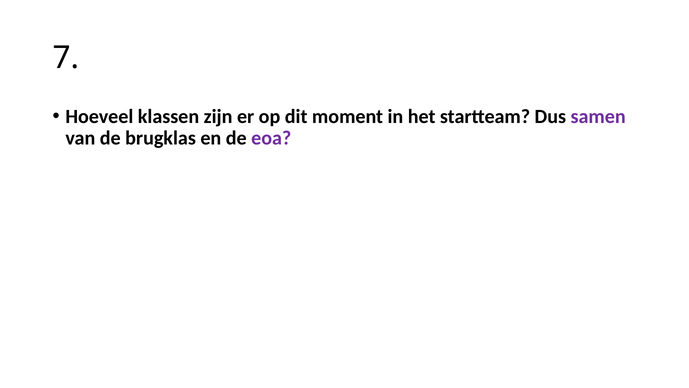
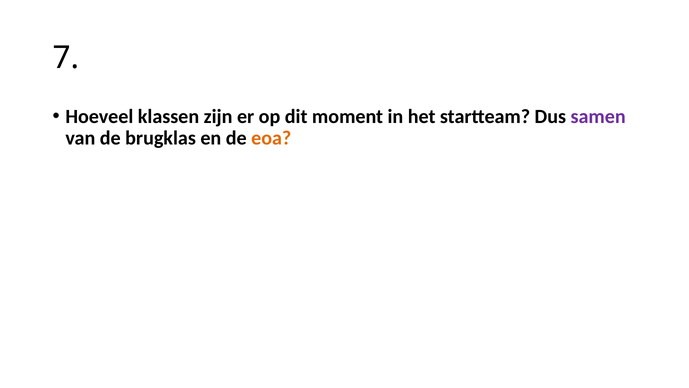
eoa colour: purple -> orange
